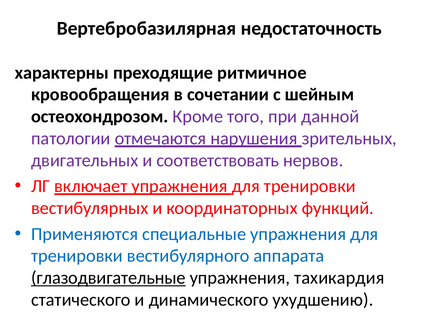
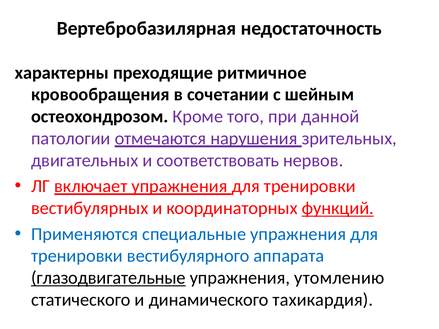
функций underline: none -> present
тахикардия: тахикардия -> утомлению
ухудшению: ухудшению -> тахикардия
